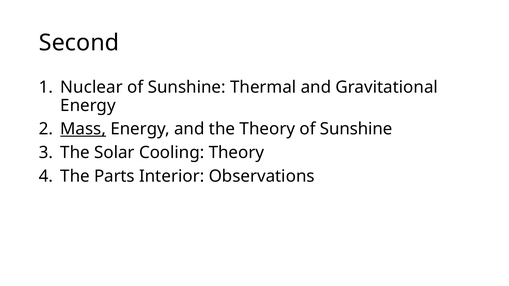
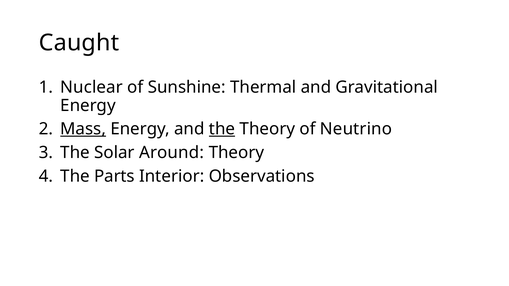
Second: Second -> Caught
the at (222, 129) underline: none -> present
Theory of Sunshine: Sunshine -> Neutrino
Cooling: Cooling -> Around
